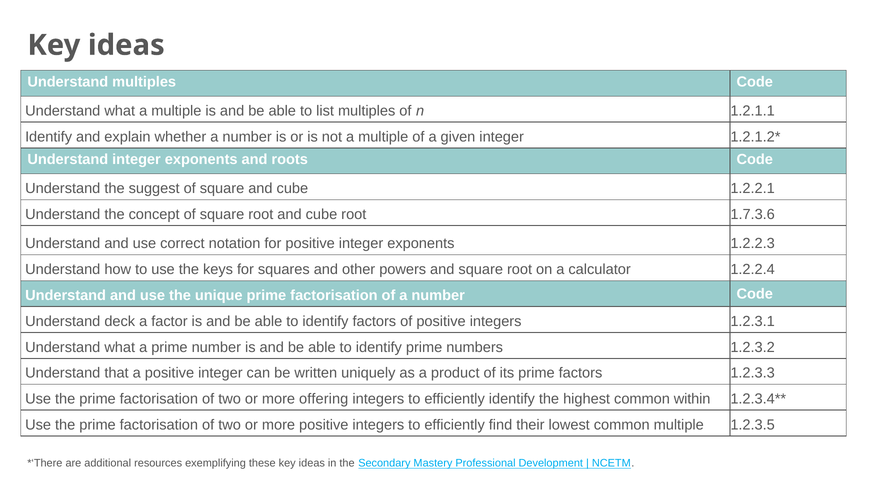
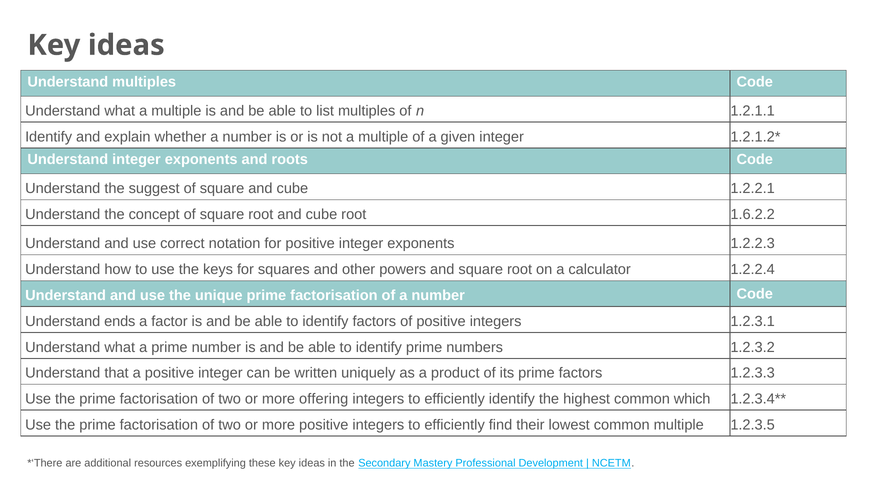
1.7.3.6: 1.7.3.6 -> 1.6.2.2
deck: deck -> ends
within: within -> which
